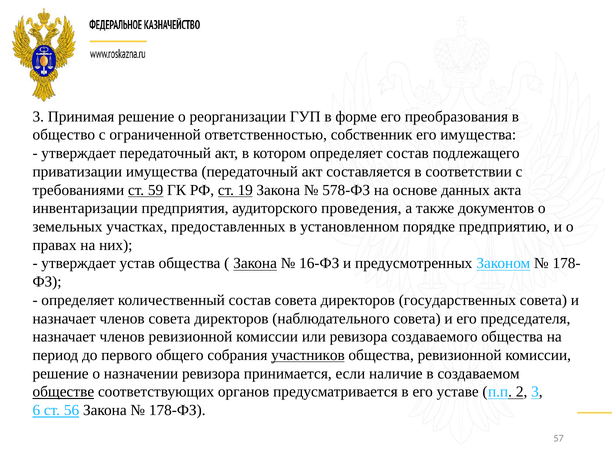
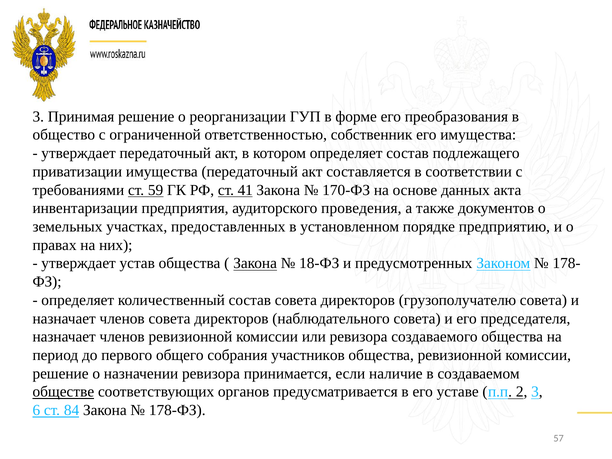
19: 19 -> 41
578-ФЗ: 578-ФЗ -> 170-ФЗ
16-ФЗ: 16-ФЗ -> 18-ФЗ
государственных: государственных -> грузополучателю
участников underline: present -> none
56: 56 -> 84
